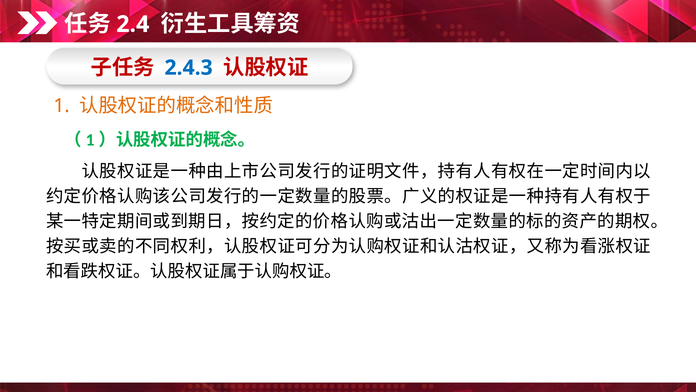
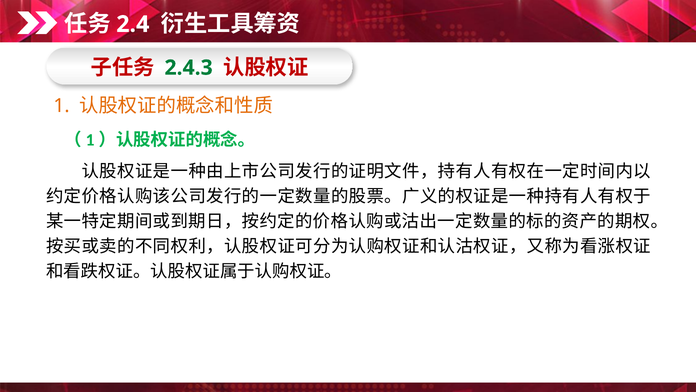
2.4.3 colour: blue -> green
